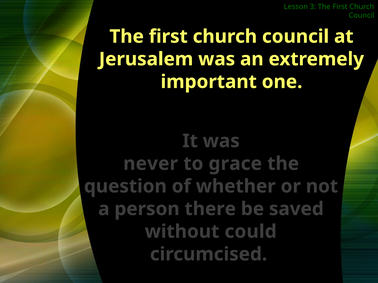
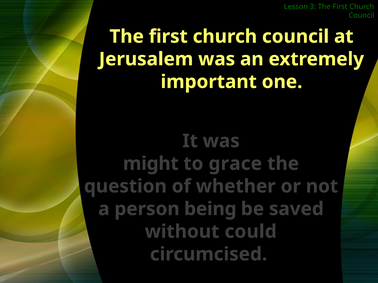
never: never -> might
there: there -> being
